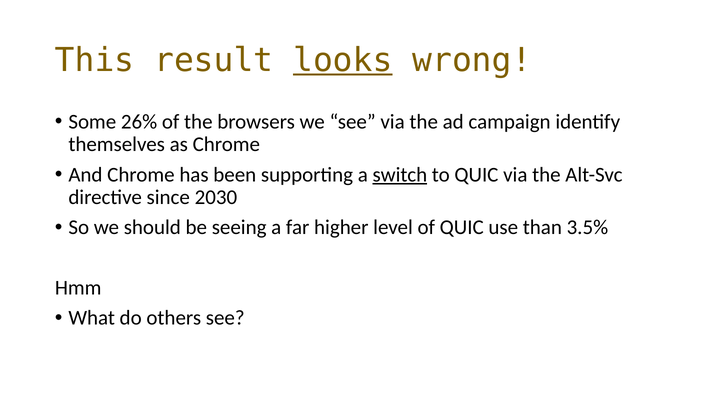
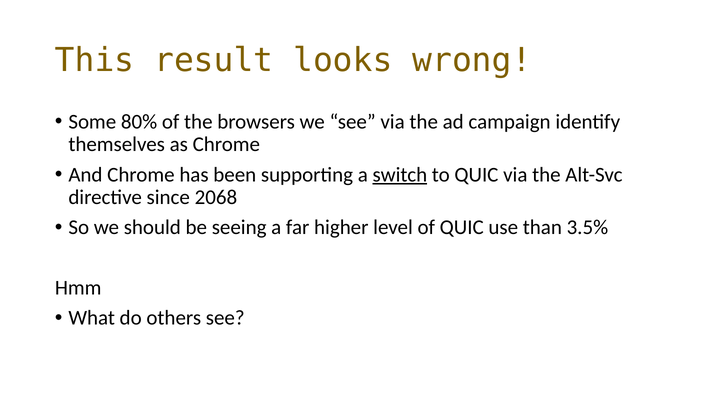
looks underline: present -> none
26%: 26% -> 80%
2030: 2030 -> 2068
